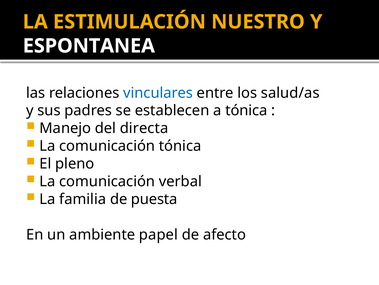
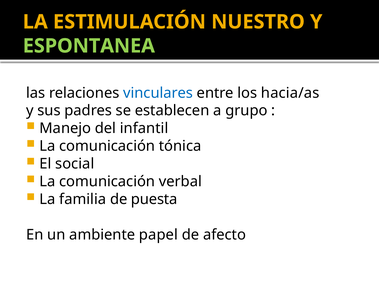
ESPONTANEA colour: white -> light green
salud/as: salud/as -> hacia/as
a tónica: tónica -> grupo
directa: directa -> infantil
pleno: pleno -> social
